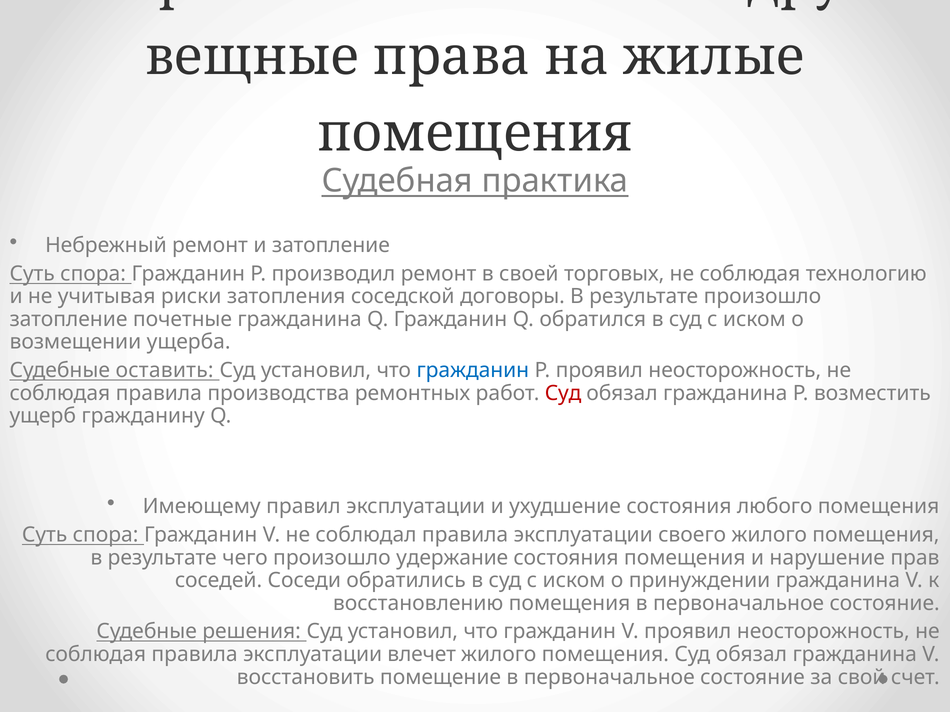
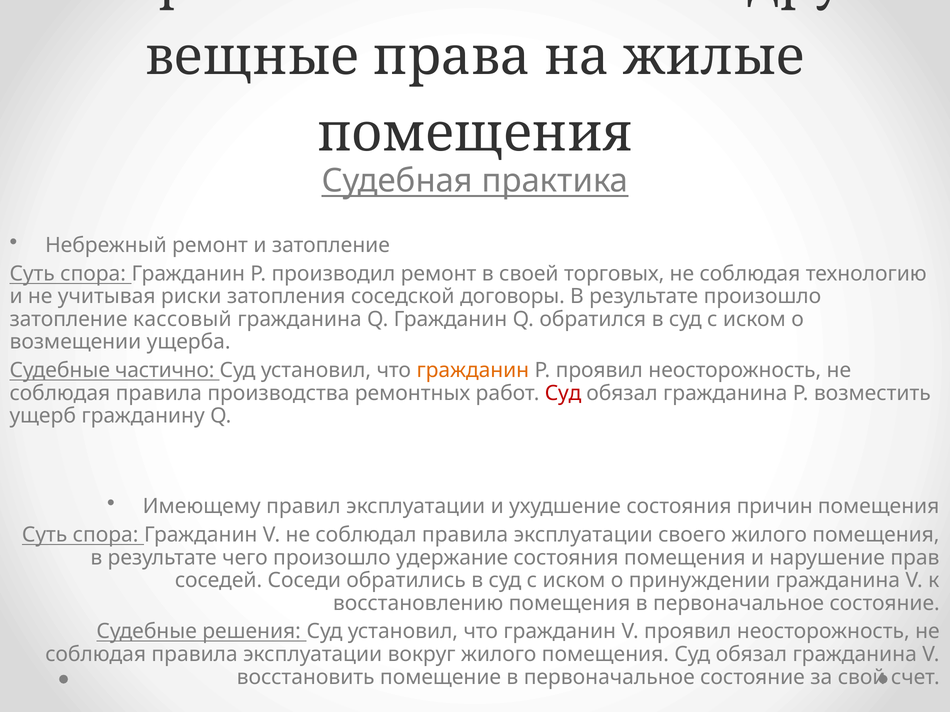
почетные: почетные -> кассовый
оставить: оставить -> частично
гражданин at (473, 371) colour: blue -> orange
любого: любого -> причин
влечет: влечет -> вокруг
